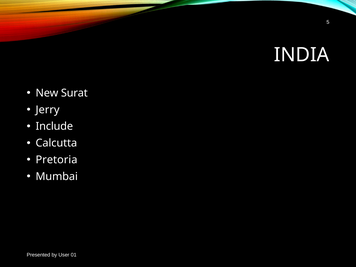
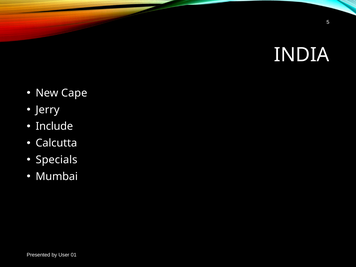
Surat: Surat -> Cape
Pretoria: Pretoria -> Specials
